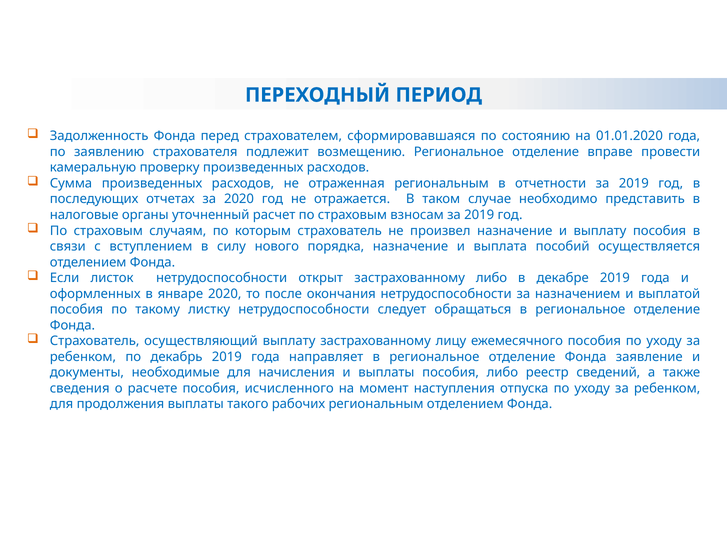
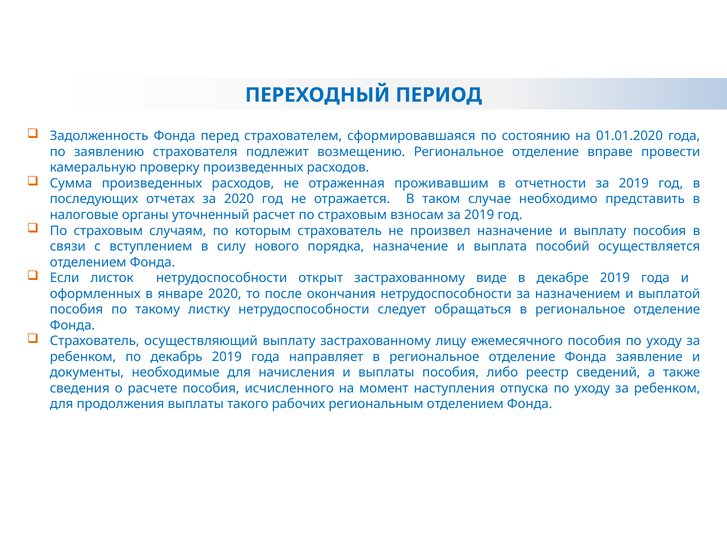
отраженная региональным: региональным -> проживавшим
застрахованному либо: либо -> виде
